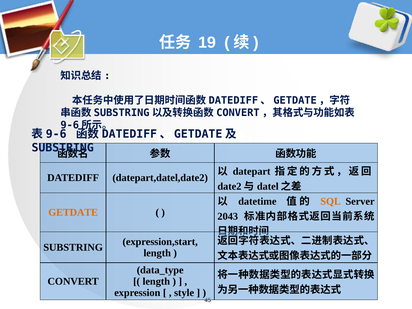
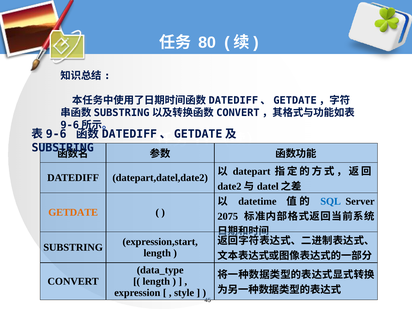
19: 19 -> 80
SQL colour: orange -> blue
2043: 2043 -> 2075
